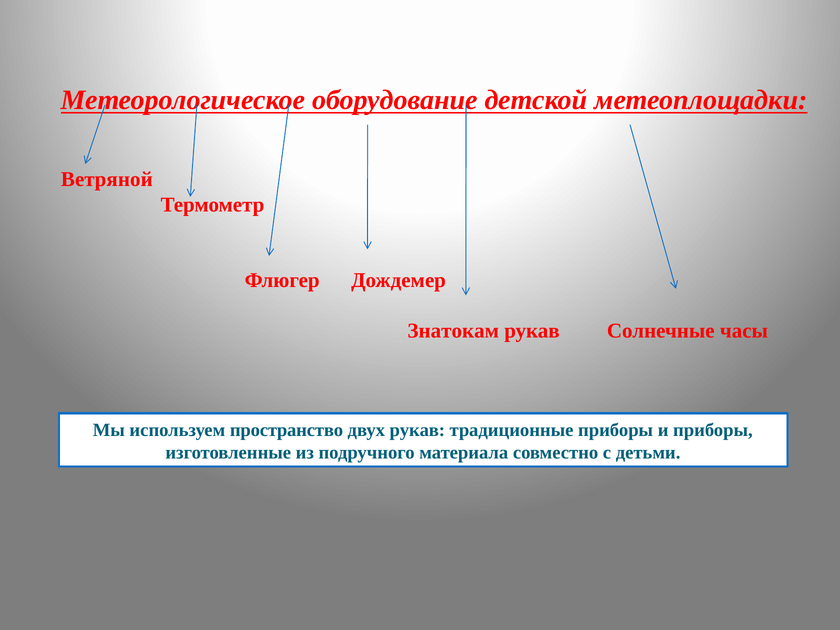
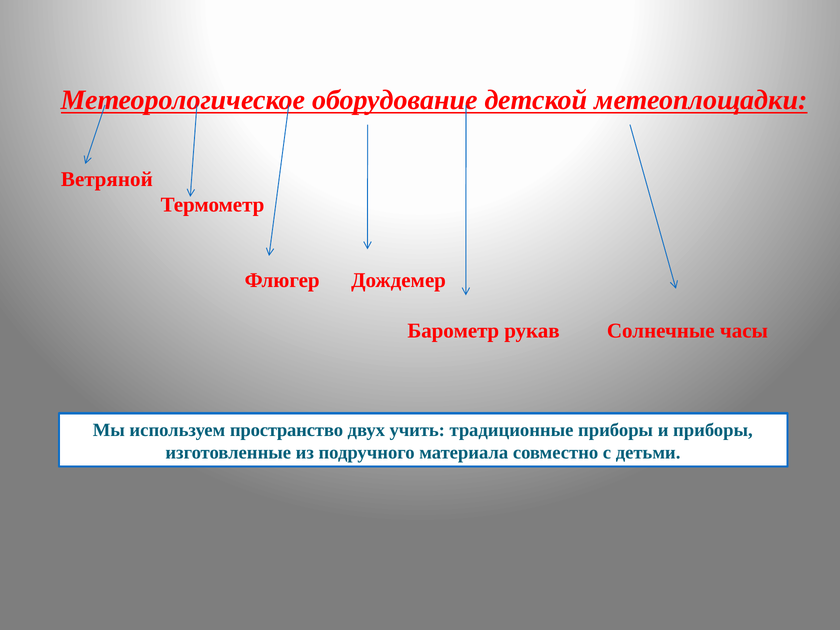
Знатокам: Знатокам -> Барометр
двух рукав: рукав -> учить
